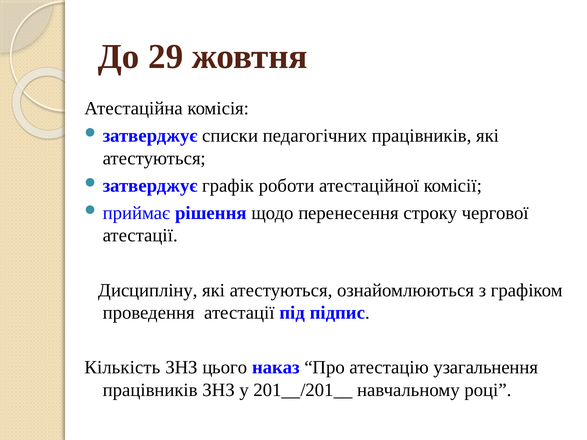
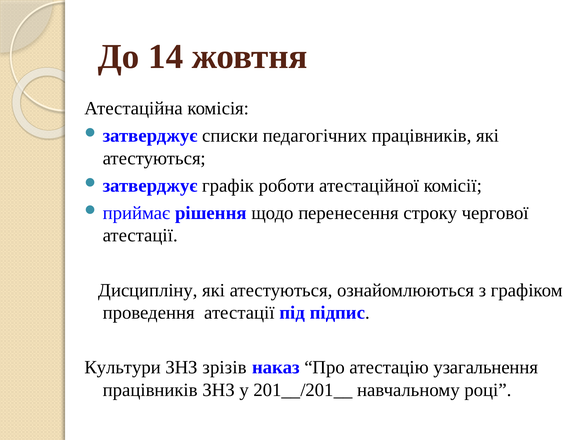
29: 29 -> 14
Кількість: Кількість -> Культури
цього: цього -> зрізів
